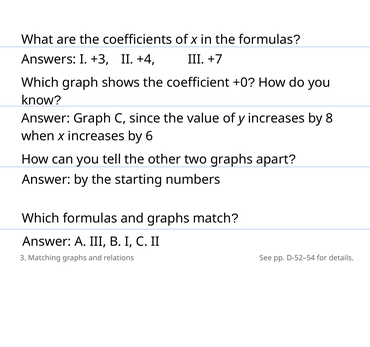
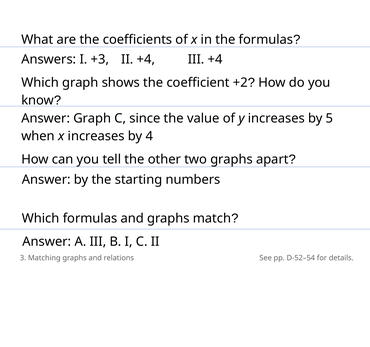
III +7: +7 -> +4
+0: +0 -> +2
8: 8 -> 5
6: 6 -> 4
